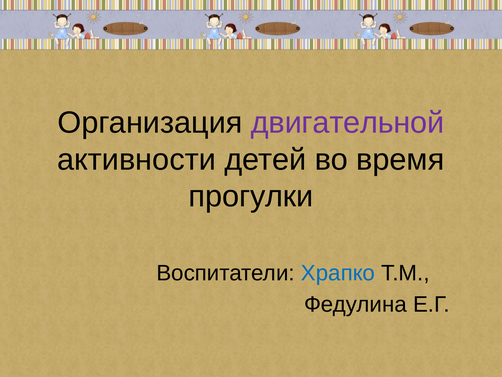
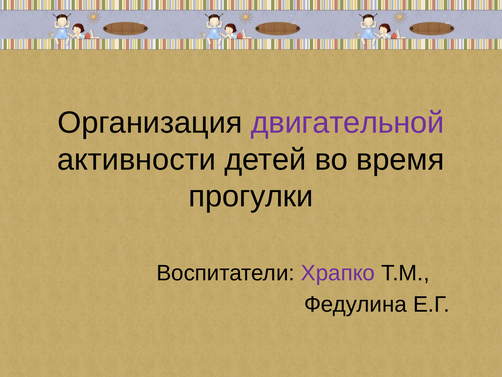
Храпко colour: blue -> purple
